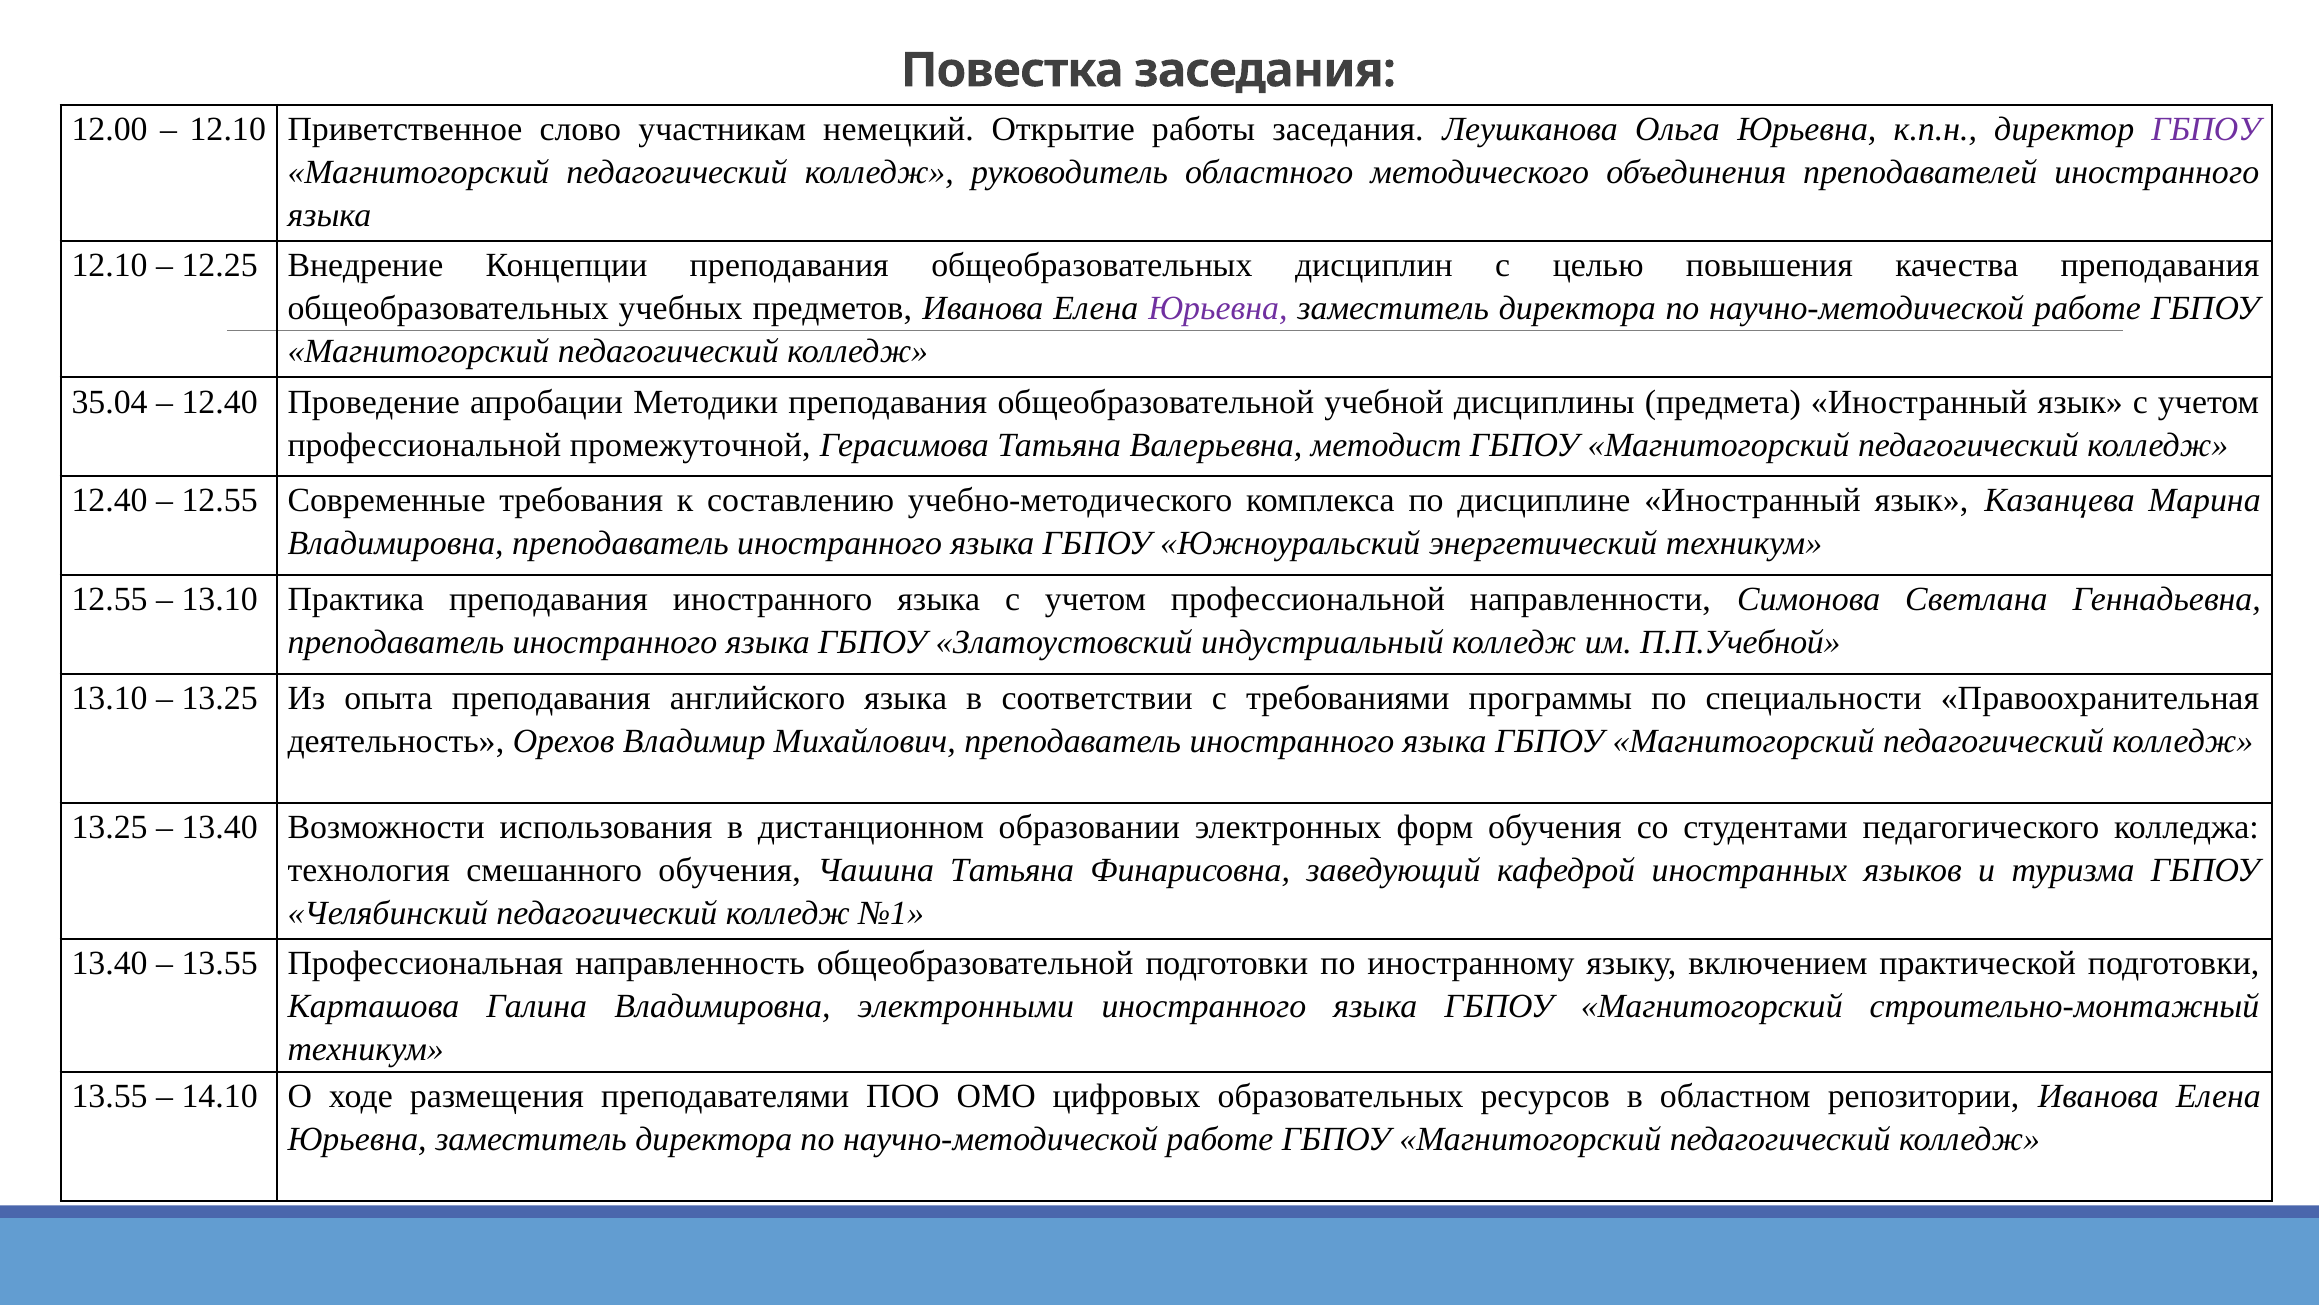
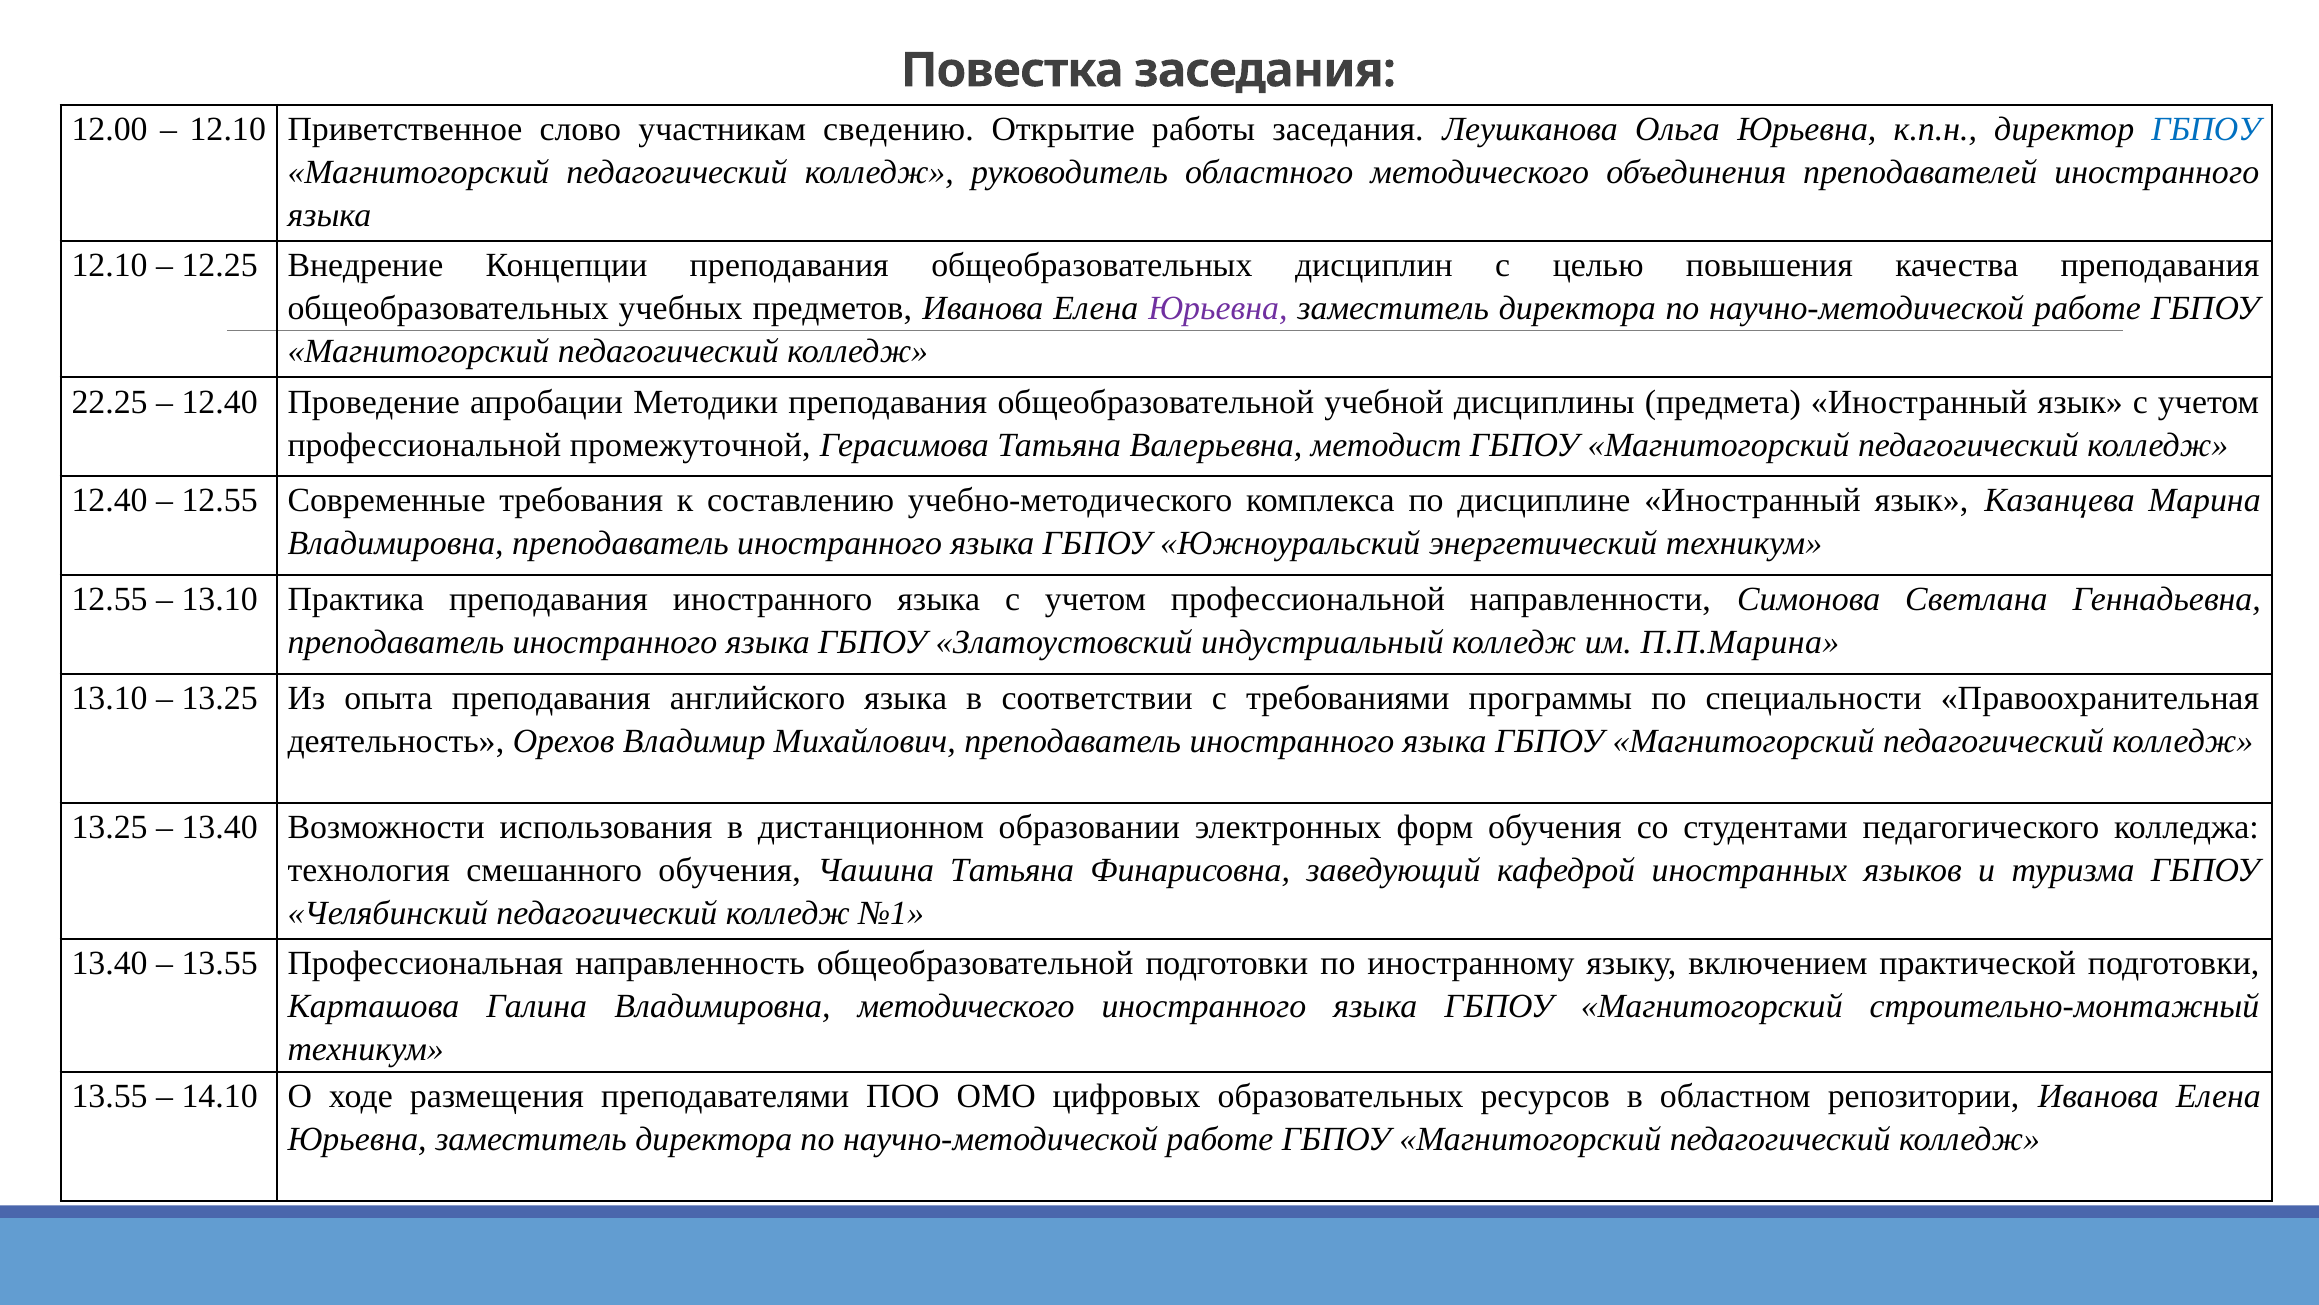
немецкий: немецкий -> сведению
ГБПОУ at (2206, 129) colour: purple -> blue
35.04: 35.04 -> 22.25
П.П.Учебной: П.П.Учебной -> П.П.Марина
Владимировна электронными: электронными -> методического
